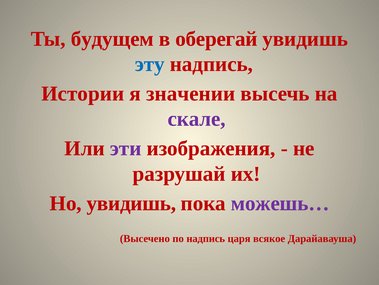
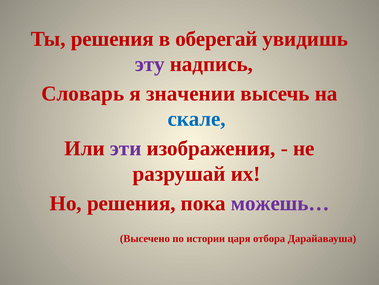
Ты будущем: будущем -> решения
эту colour: blue -> purple
Истории: Истории -> Словарь
скале colour: purple -> blue
Но увидишь: увидишь -> решения
по надпись: надпись -> истории
всякое: всякое -> отбора
